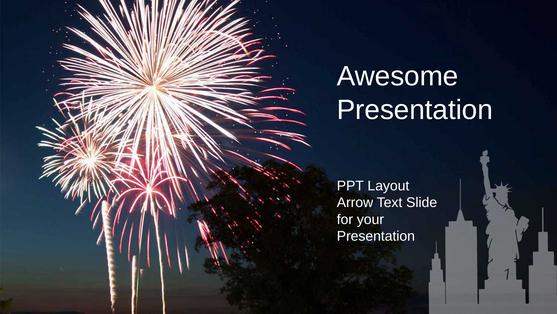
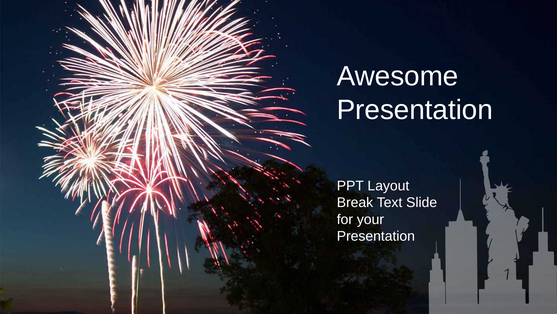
Arrow: Arrow -> Break
